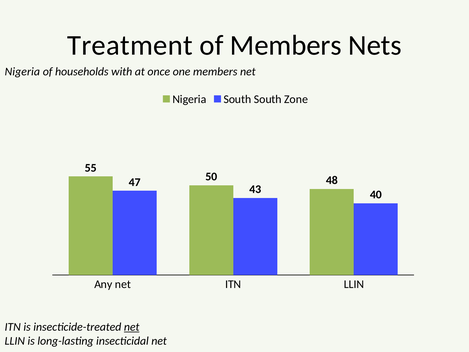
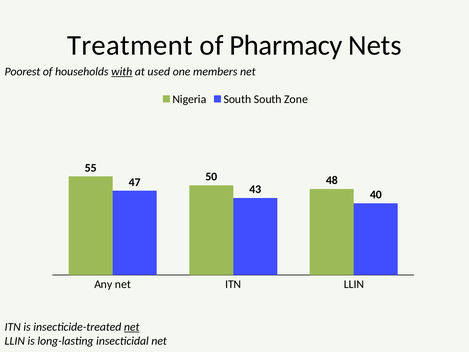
of Members: Members -> Pharmacy
Nigeria at (22, 71): Nigeria -> Poorest
with underline: none -> present
once: once -> used
